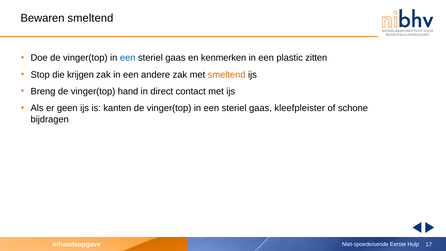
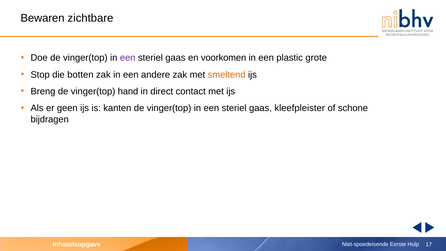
Bewaren smeltend: smeltend -> zichtbare
een at (128, 58) colour: blue -> purple
kenmerken: kenmerken -> voorkomen
zitten: zitten -> grote
krijgen: krijgen -> botten
